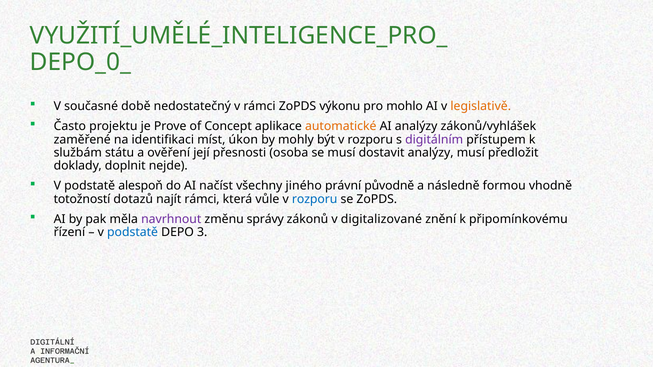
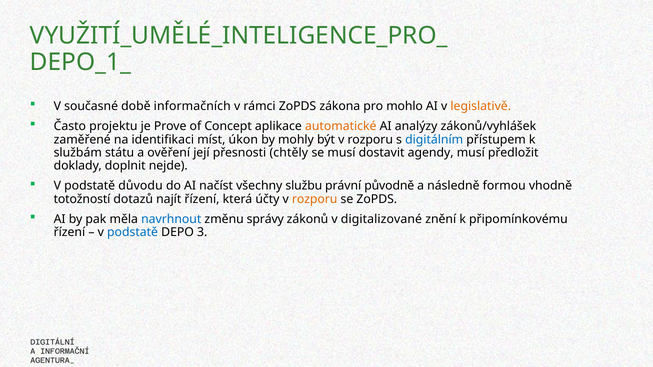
DEPO_0_: DEPO_0_ -> DEPO_1_
nedostatečný: nedostatečný -> informačních
výkonu: výkonu -> zákona
digitálním colour: purple -> blue
osoba: osoba -> chtěly
dostavit analýzy: analýzy -> agendy
alespoň: alespoň -> důvodu
jiného: jiného -> službu
najít rámci: rámci -> řízení
vůle: vůle -> účty
rozporu at (315, 199) colour: blue -> orange
navrhnout colour: purple -> blue
